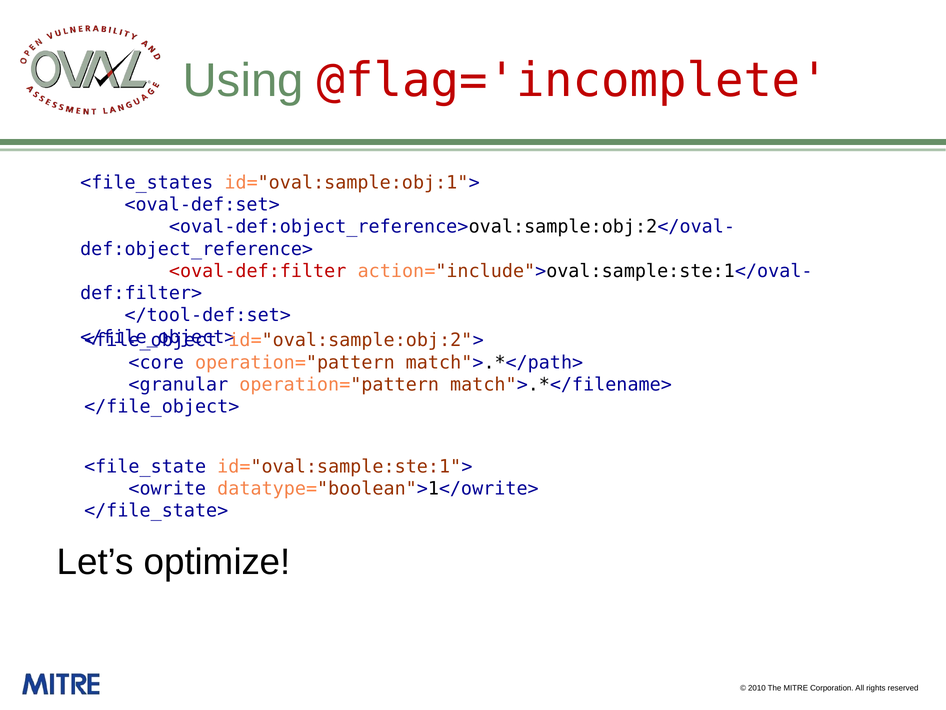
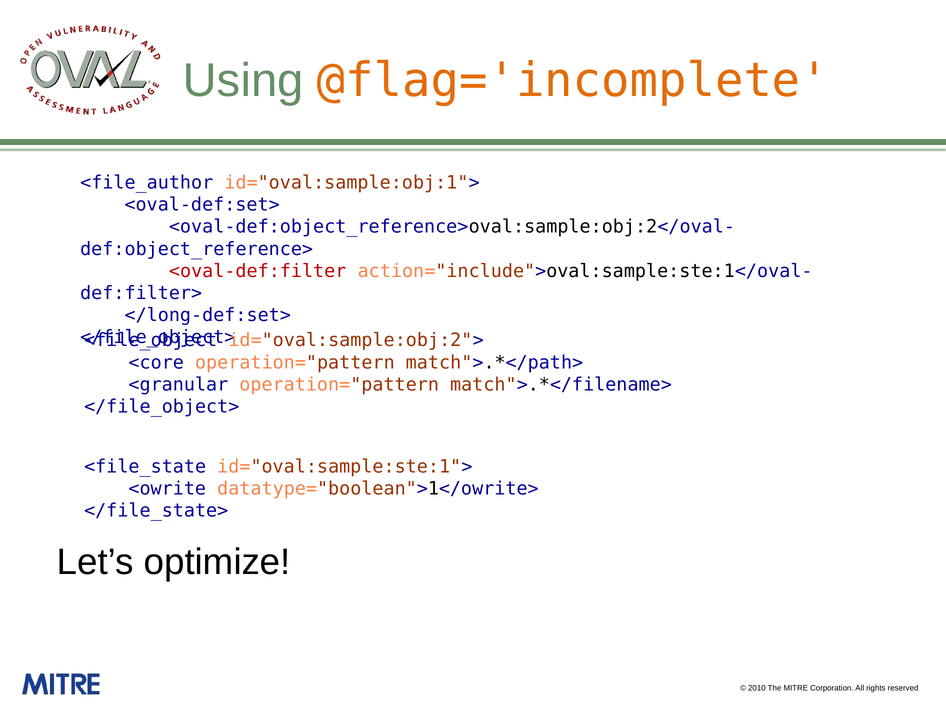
@flag='incomplete colour: red -> orange
<file_states: <file_states -> <file_author
</tool-def:set>: </tool-def:set> -> </long-def:set>
